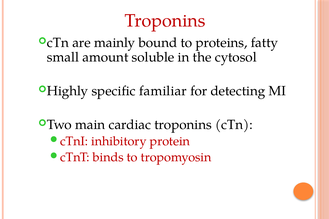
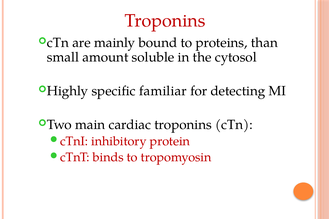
fatty: fatty -> than
